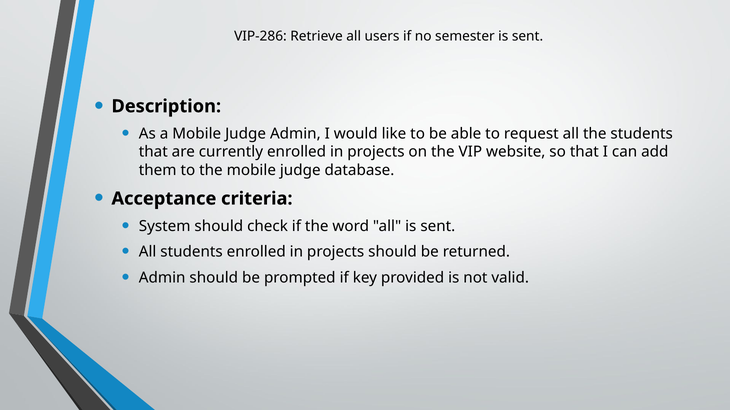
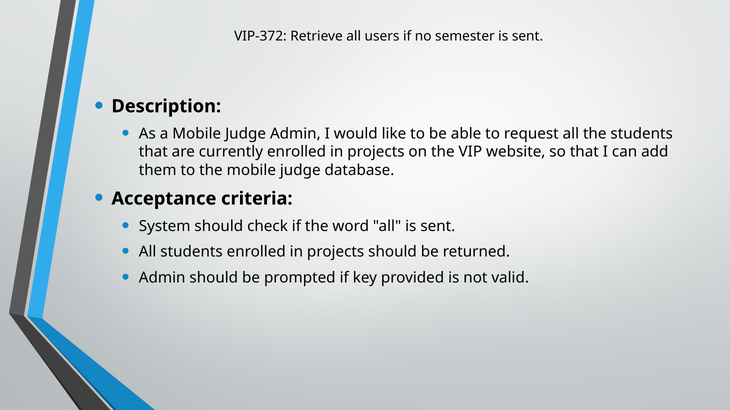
VIP-286: VIP-286 -> VIP-372
